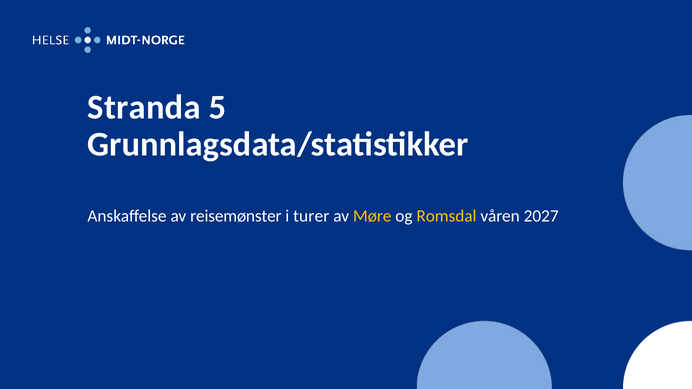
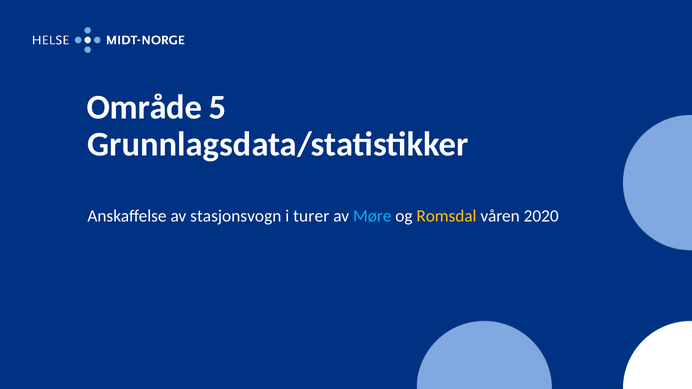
Stranda: Stranda -> Område
reisemønster: reisemønster -> stasjonsvogn
Møre colour: yellow -> light blue
2027: 2027 -> 2020
